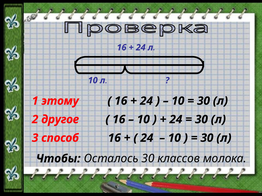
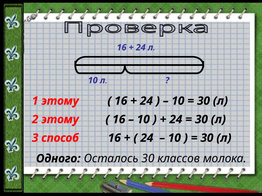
2 другое: другое -> этому
Чтобы: Чтобы -> Одного
